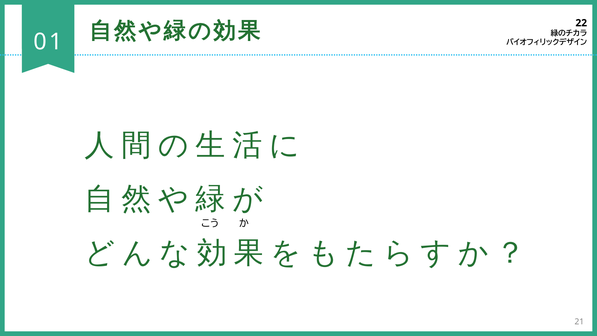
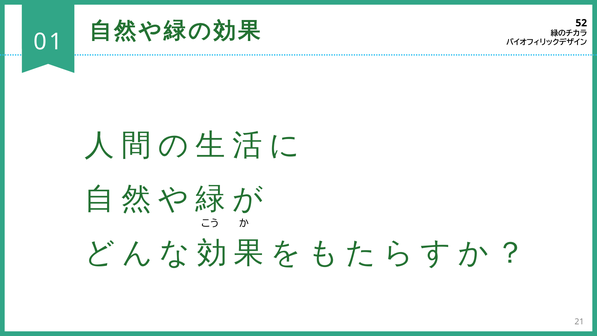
22: 22 -> 52
